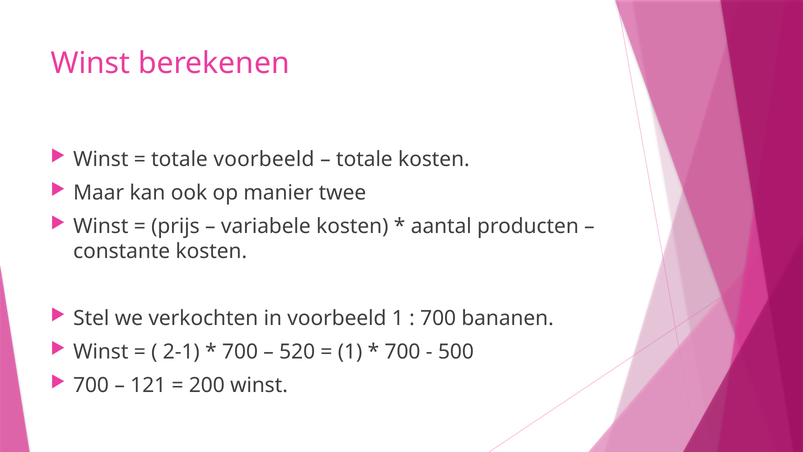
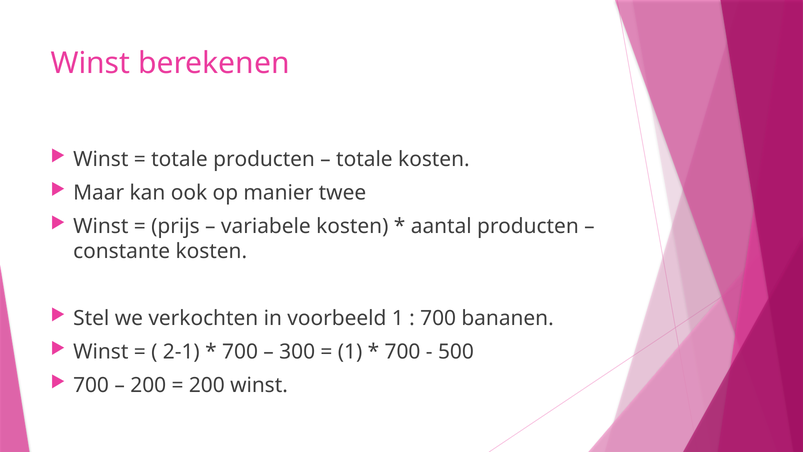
totale voorbeeld: voorbeeld -> producten
520: 520 -> 300
121 at (148, 385): 121 -> 200
